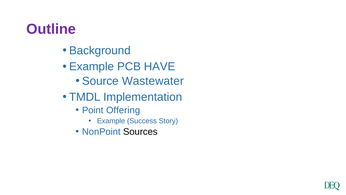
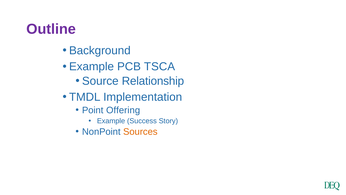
HAVE: HAVE -> TSCA
Wastewater: Wastewater -> Relationship
Sources colour: black -> orange
